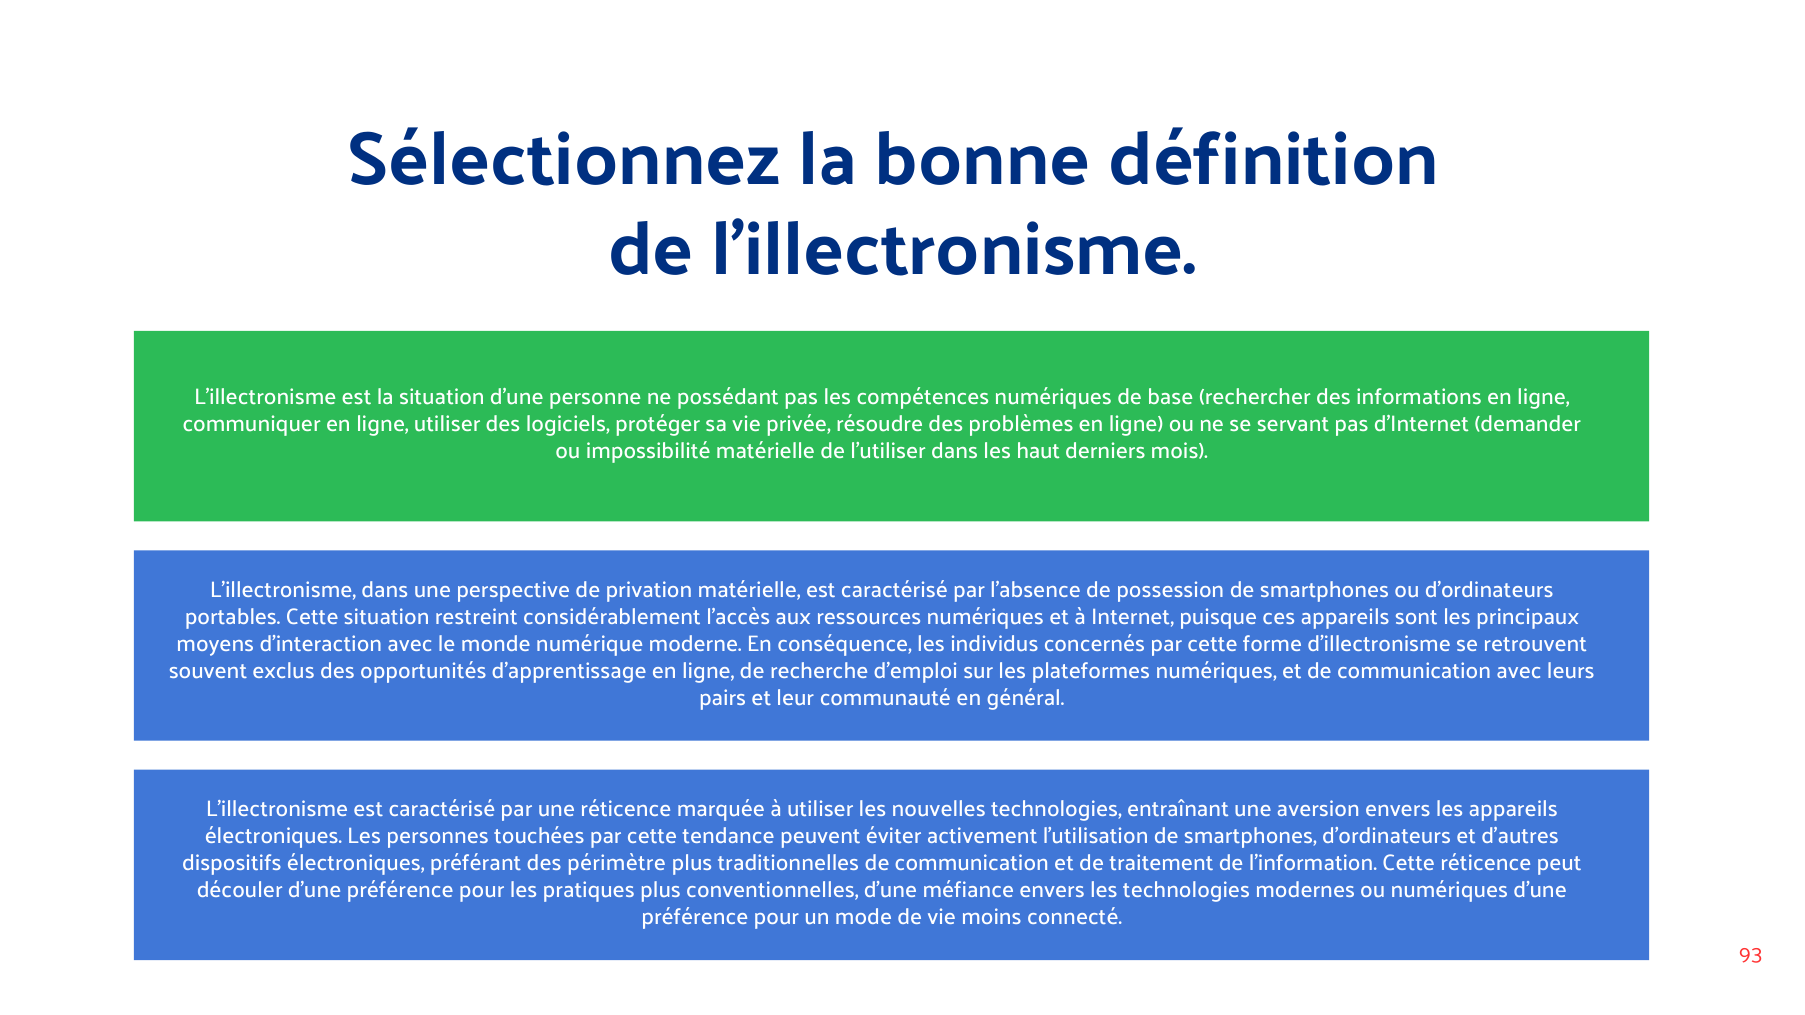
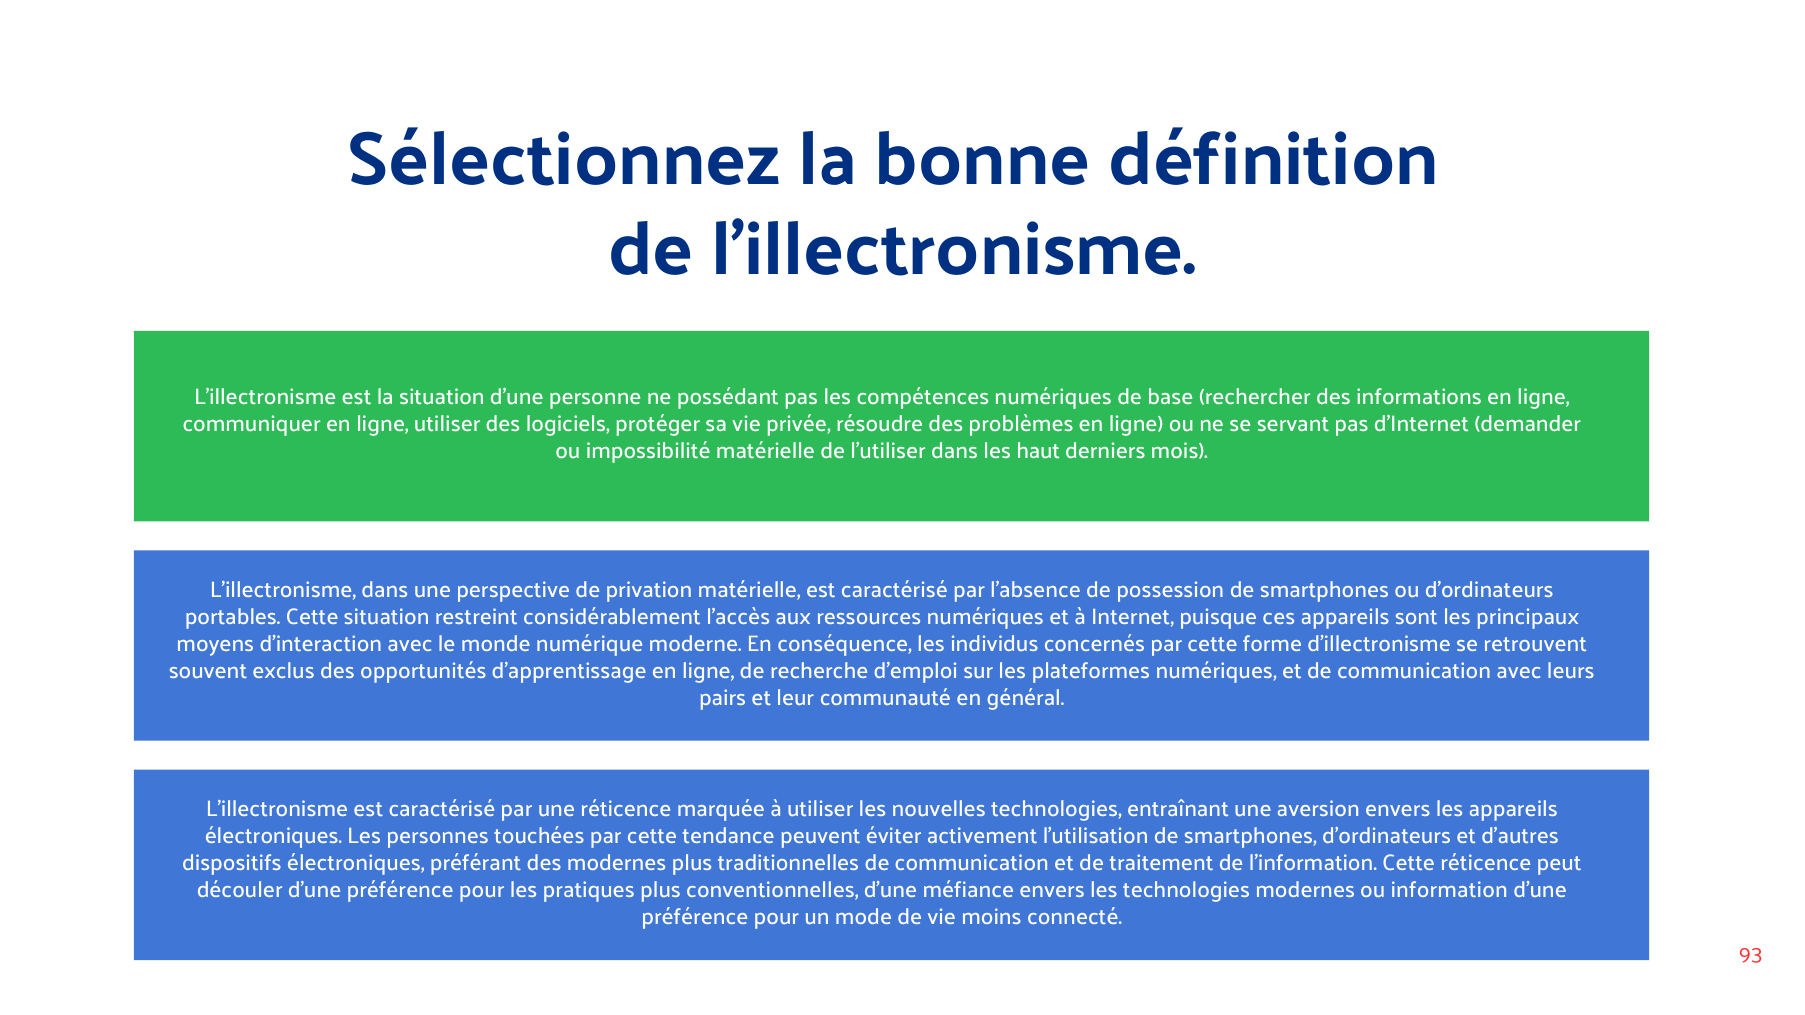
des périmètre: périmètre -> modernes
ou numériques: numériques -> information
